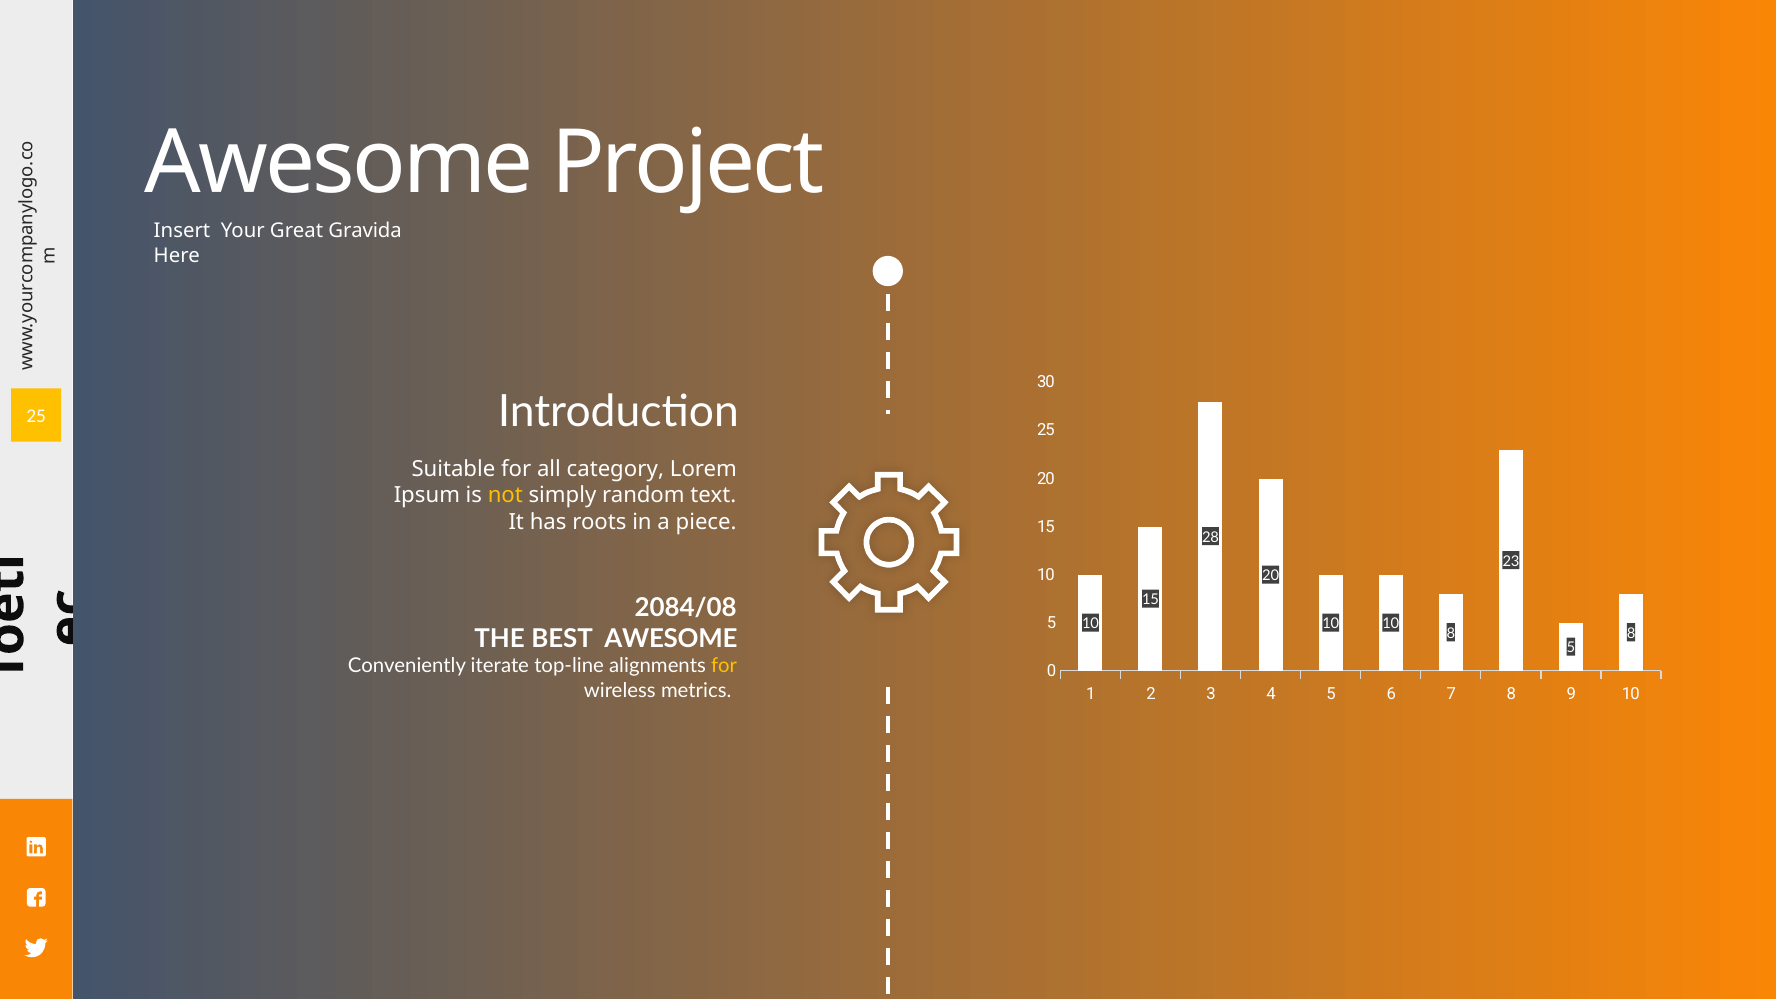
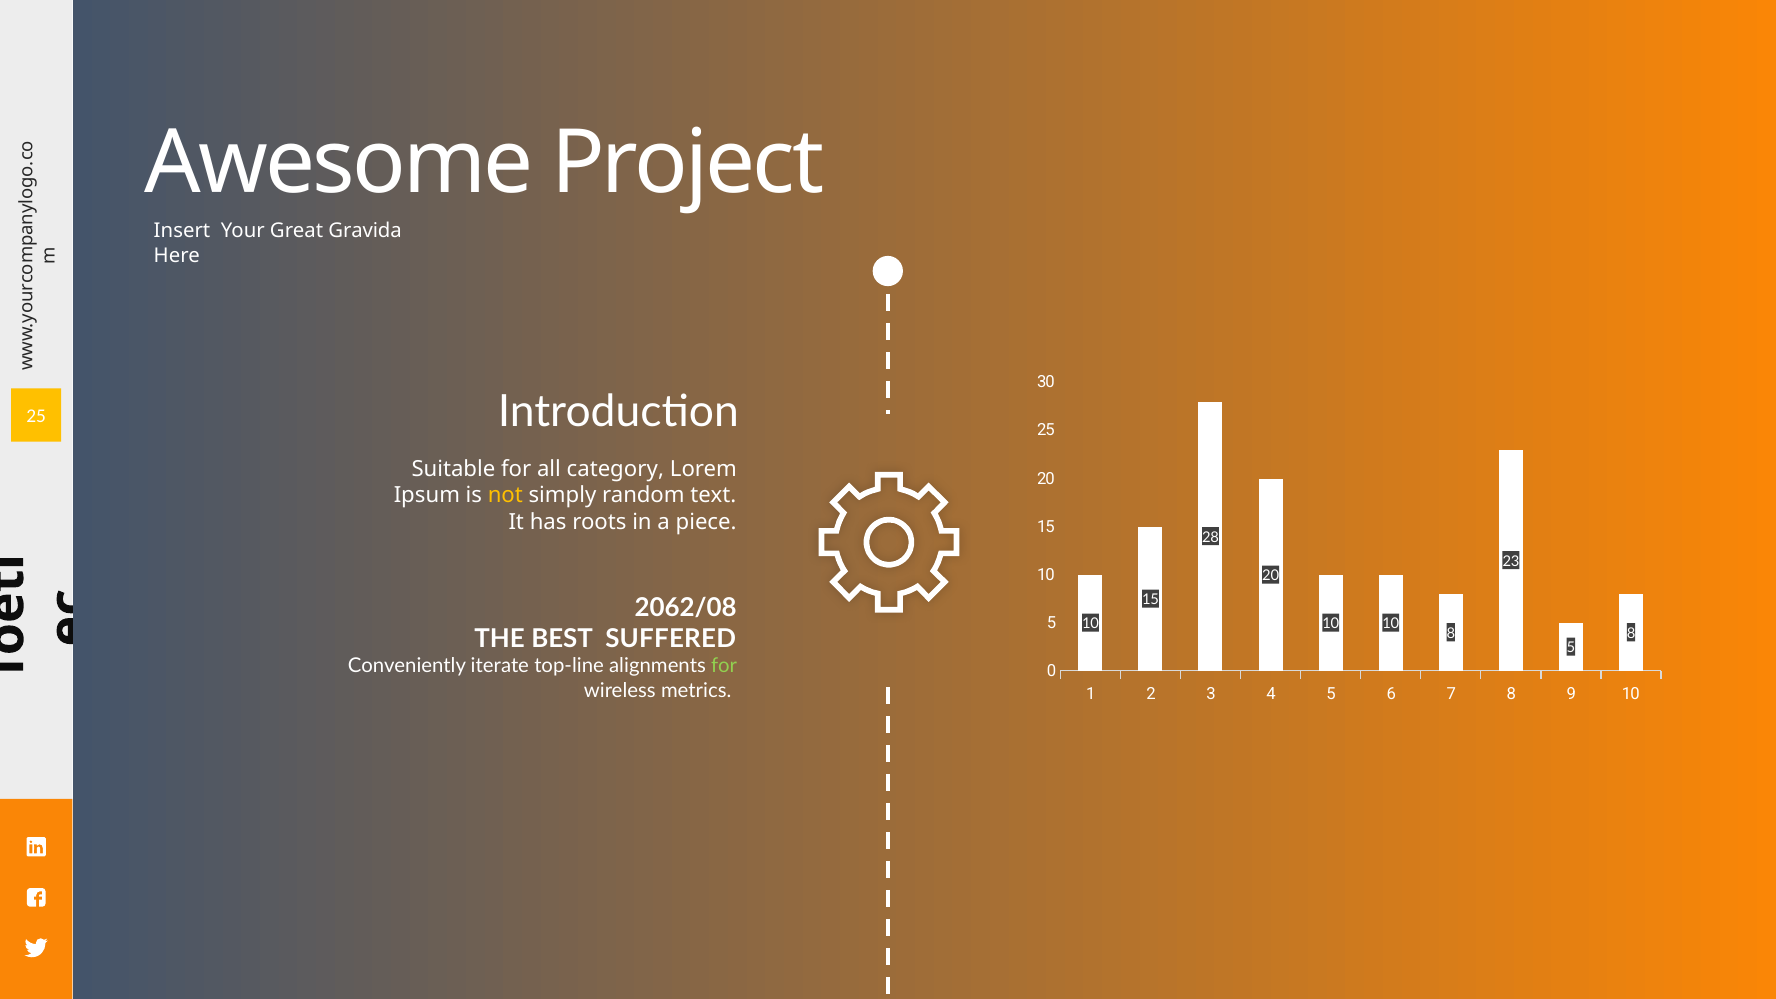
2084/08: 2084/08 -> 2062/08
BEST AWESOME: AWESOME -> SUFFERED
for at (724, 666) colour: yellow -> light green
